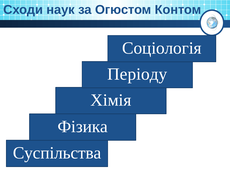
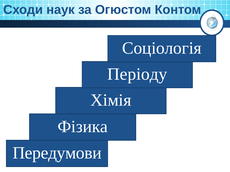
Суспільства: Суспільства -> Передумови
